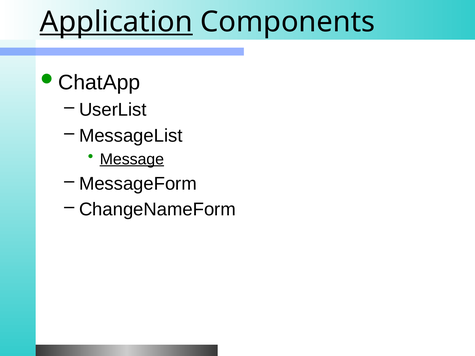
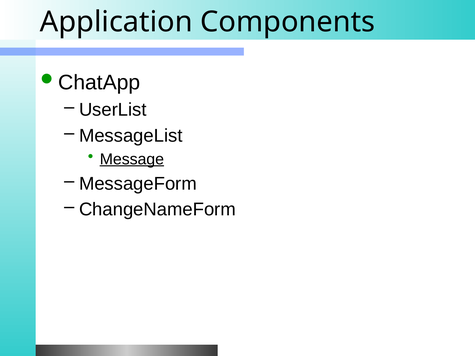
Application underline: present -> none
